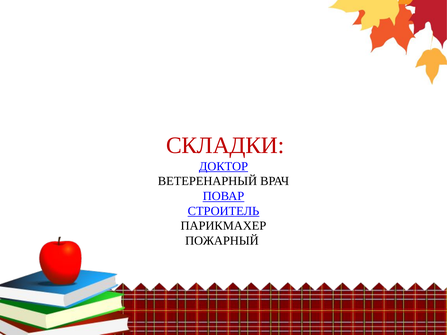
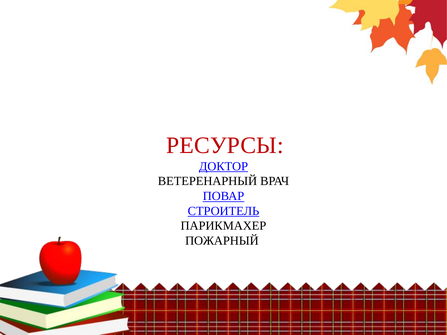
СКЛАДКИ: СКЛАДКИ -> РЕСУРСЫ
